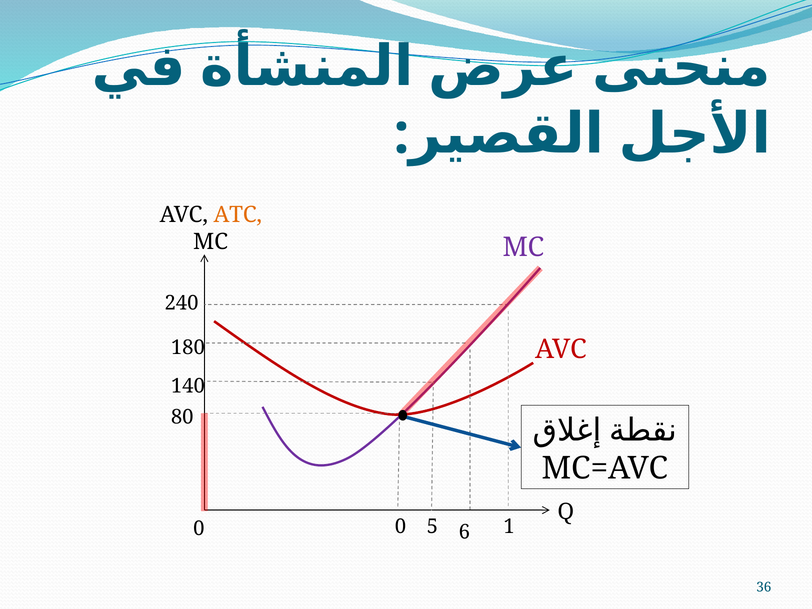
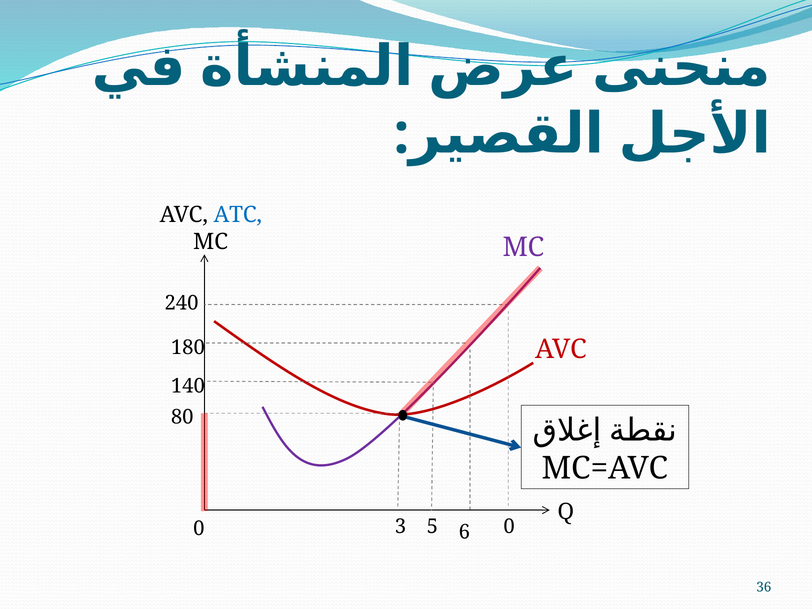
ATC colour: orange -> blue
6 1: 1 -> 0
0 0: 0 -> 3
